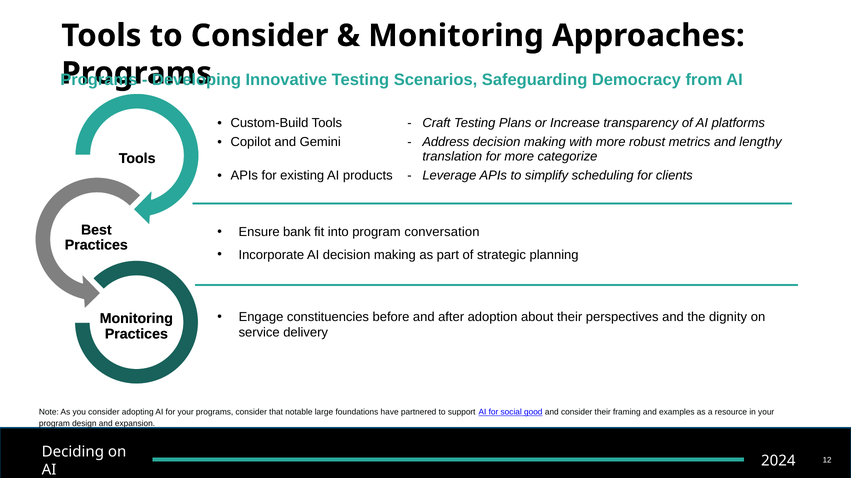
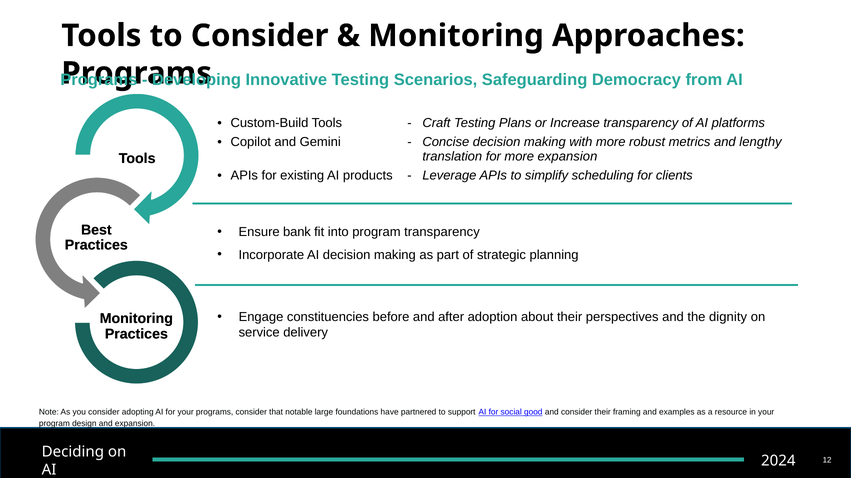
Address: Address -> Concise
more categorize: categorize -> expansion
program conversation: conversation -> transparency
